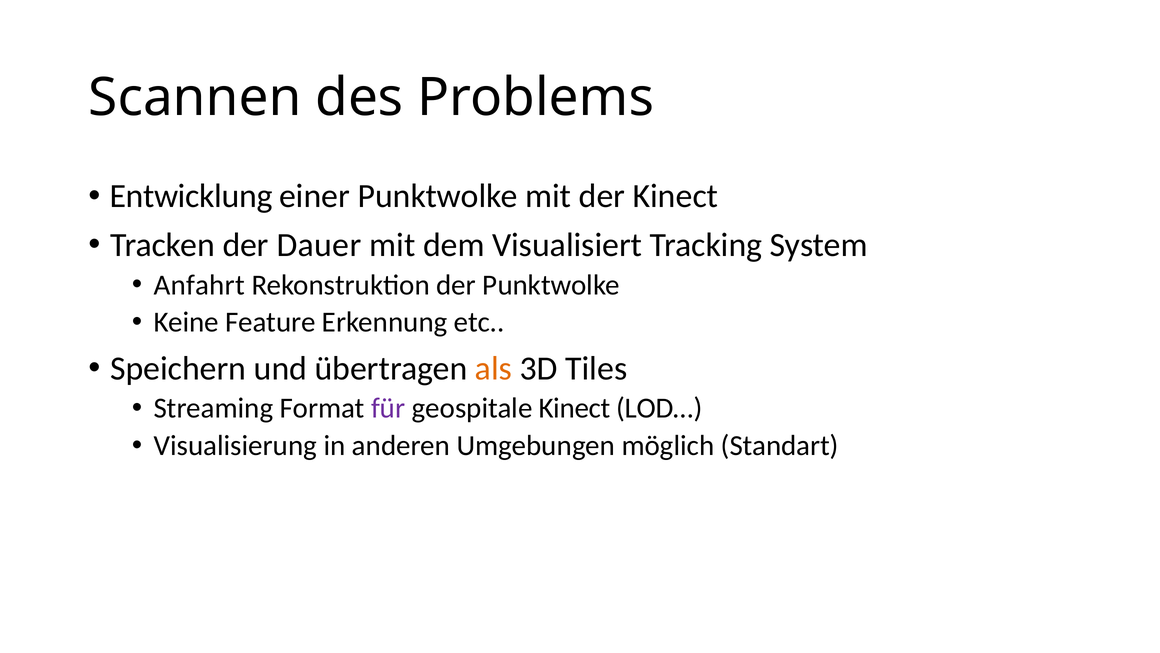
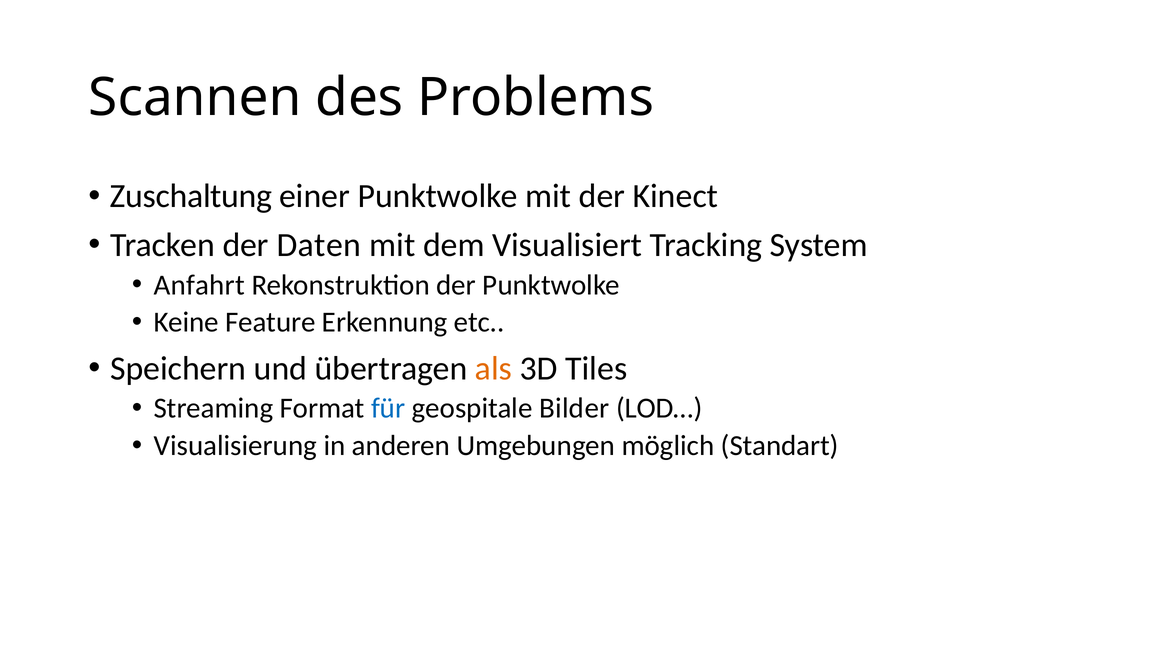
Entwicklung: Entwicklung -> Zuschaltung
Dauer: Dauer -> Daten
für colour: purple -> blue
geospitale Kinect: Kinect -> Bilder
